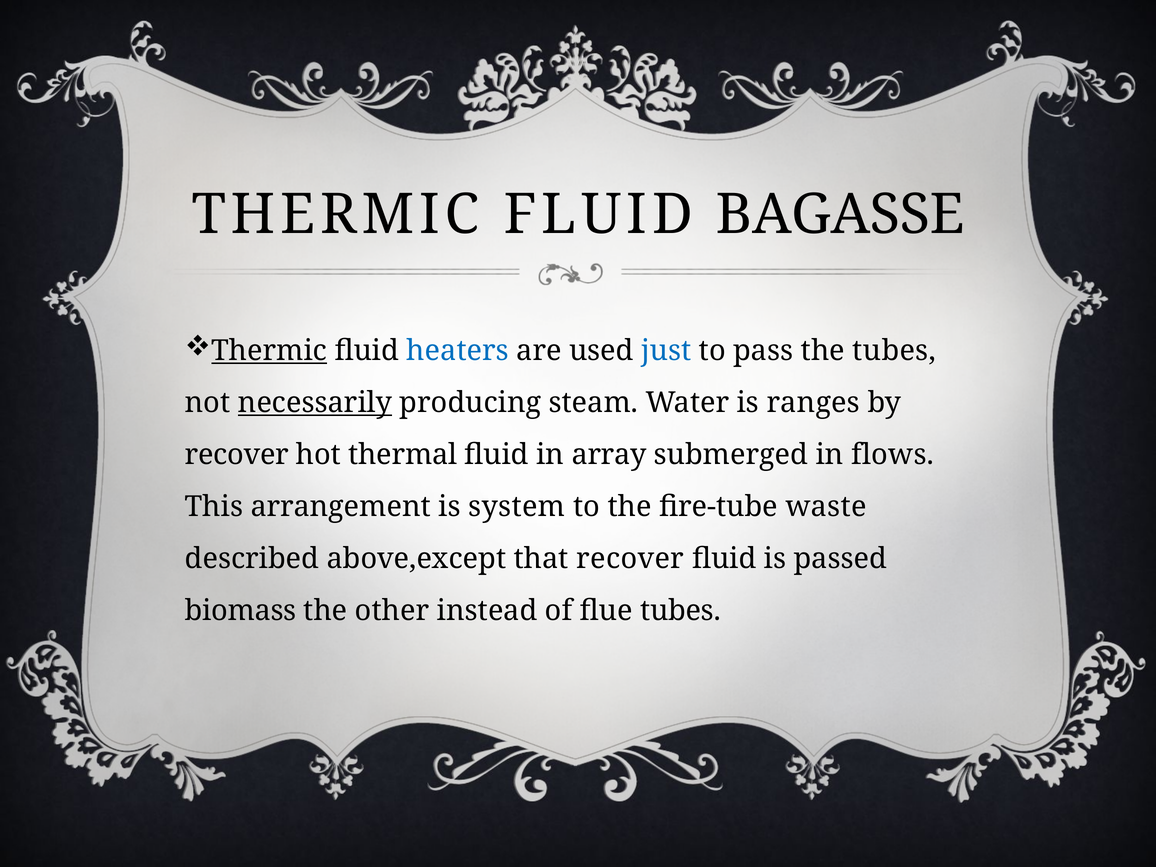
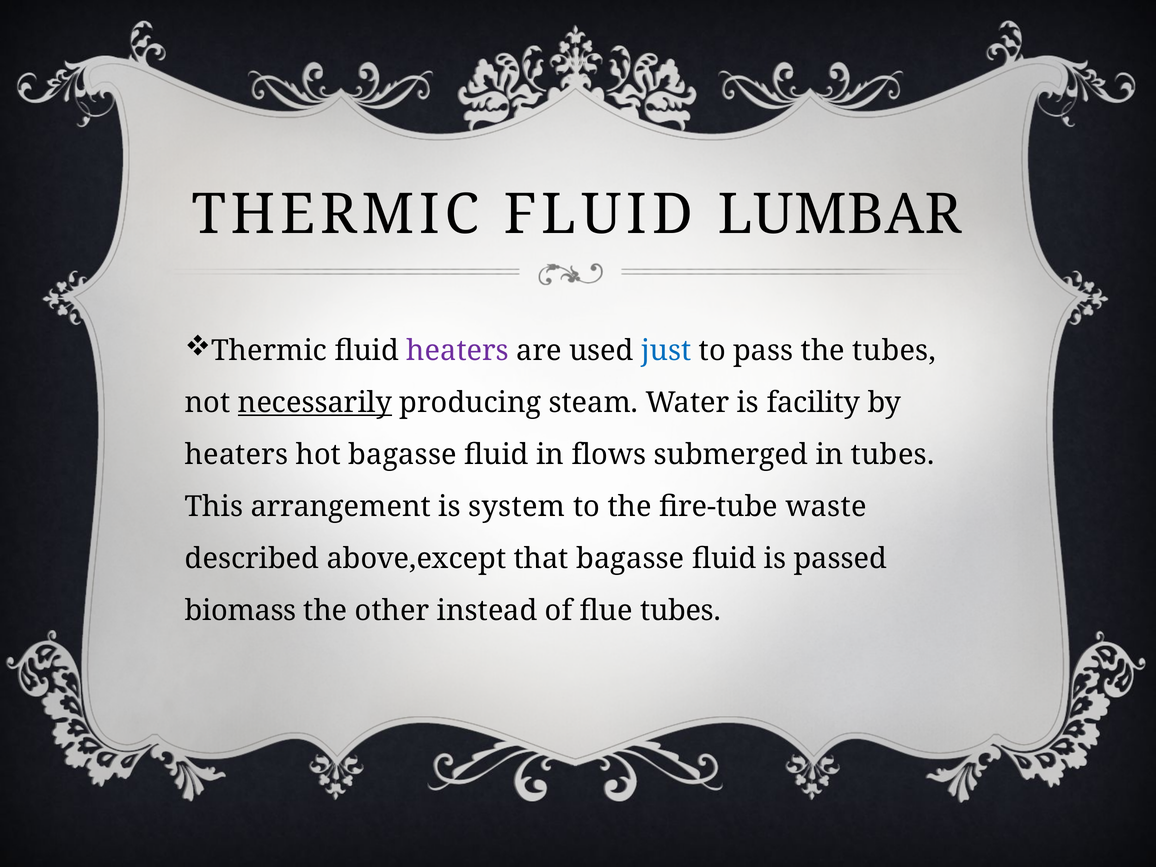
BAGASSE: BAGASSE -> LUMBAR
Thermic at (269, 351) underline: present -> none
heaters at (458, 351) colour: blue -> purple
ranges: ranges -> facility
recover at (237, 455): recover -> heaters
hot thermal: thermal -> bagasse
array: array -> flows
in flows: flows -> tubes
that recover: recover -> bagasse
